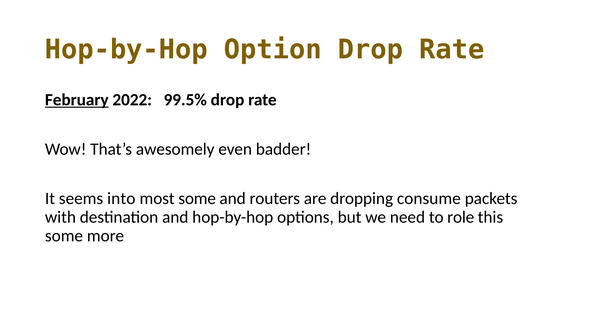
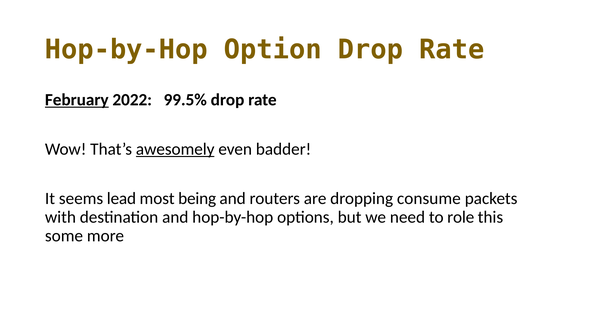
awesomely underline: none -> present
into: into -> lead
most some: some -> being
